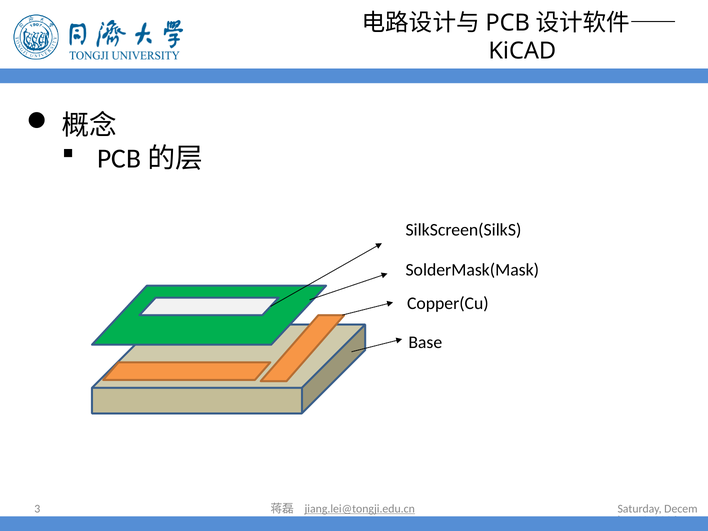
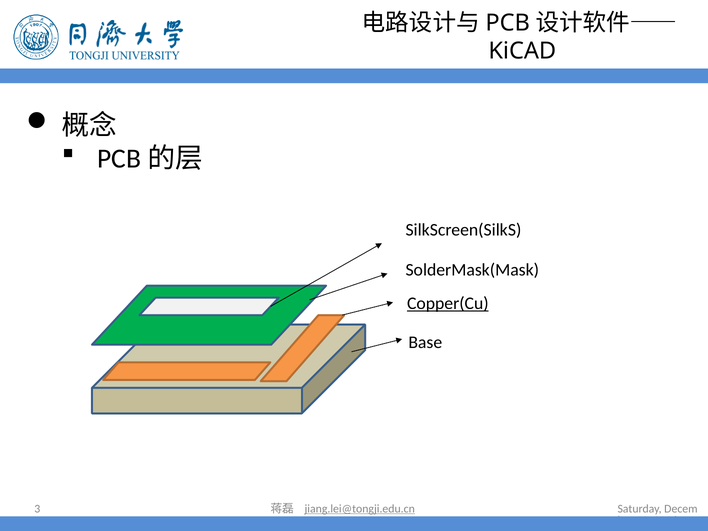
Copper(Cu underline: none -> present
